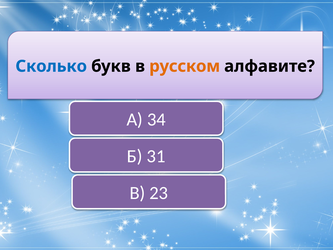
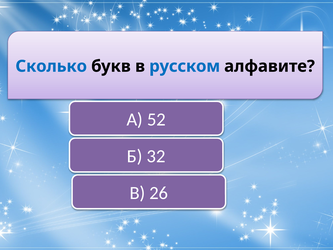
русском colour: orange -> blue
34: 34 -> 52
31: 31 -> 32
23: 23 -> 26
